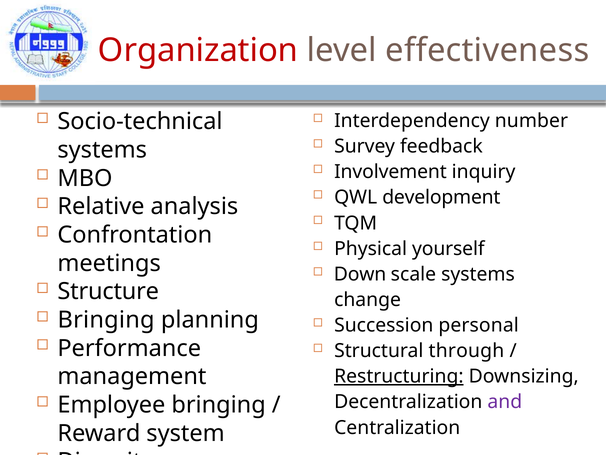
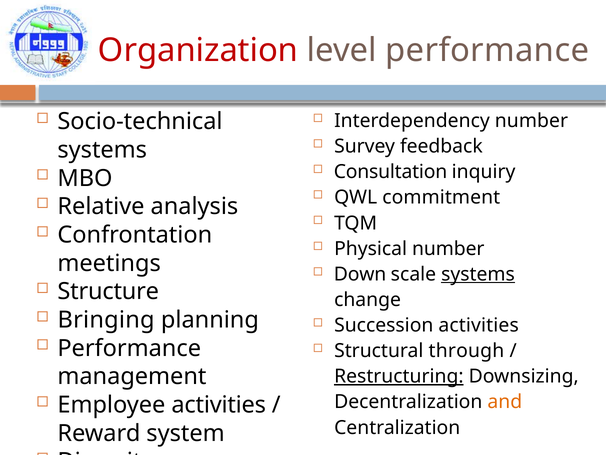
level effectiveness: effectiveness -> performance
Involvement: Involvement -> Consultation
development: development -> commitment
Physical yourself: yourself -> number
systems at (478, 274) underline: none -> present
Succession personal: personal -> activities
and colour: purple -> orange
Employee bringing: bringing -> activities
